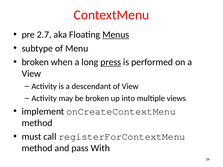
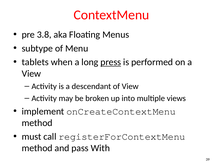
2.7: 2.7 -> 3.8
Menus underline: present -> none
broken at (35, 62): broken -> tablets
